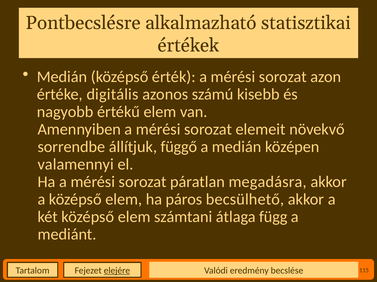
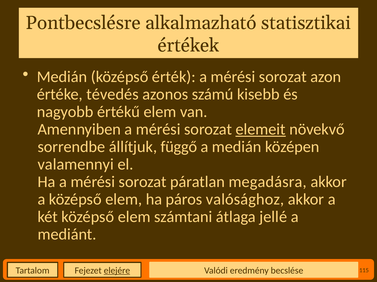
digitális: digitális -> tévedés
elemeit underline: none -> present
becsülhető: becsülhető -> valósághoz
függ: függ -> jellé
